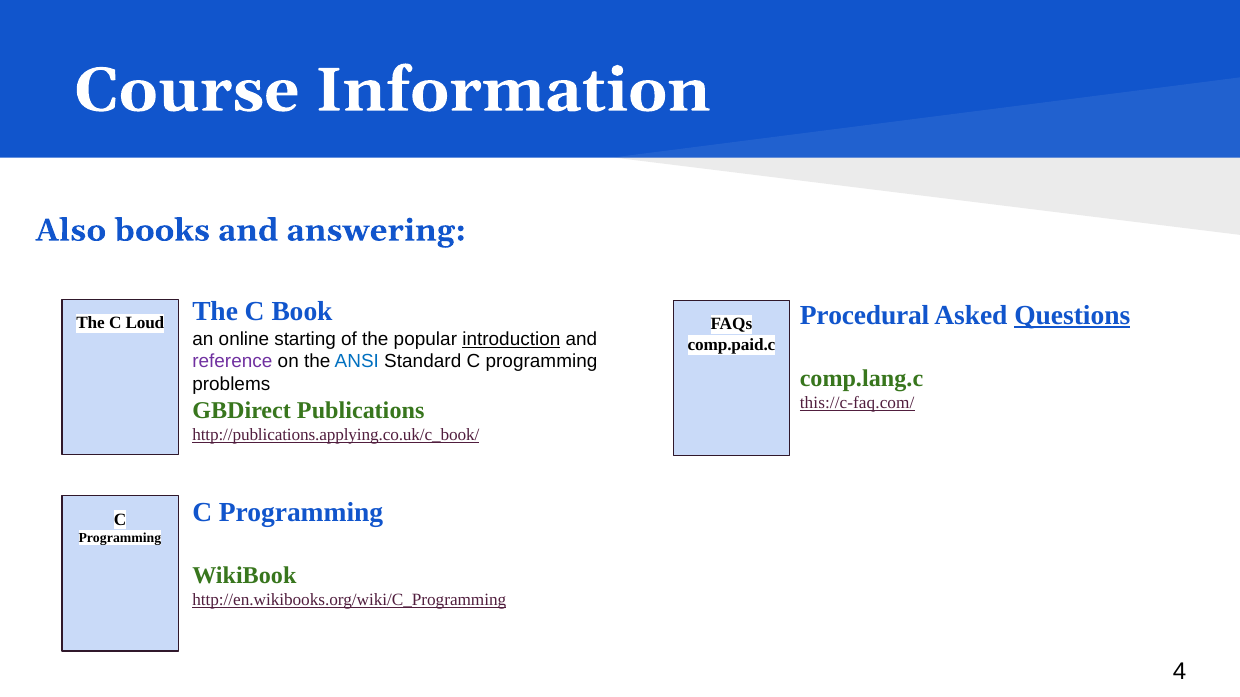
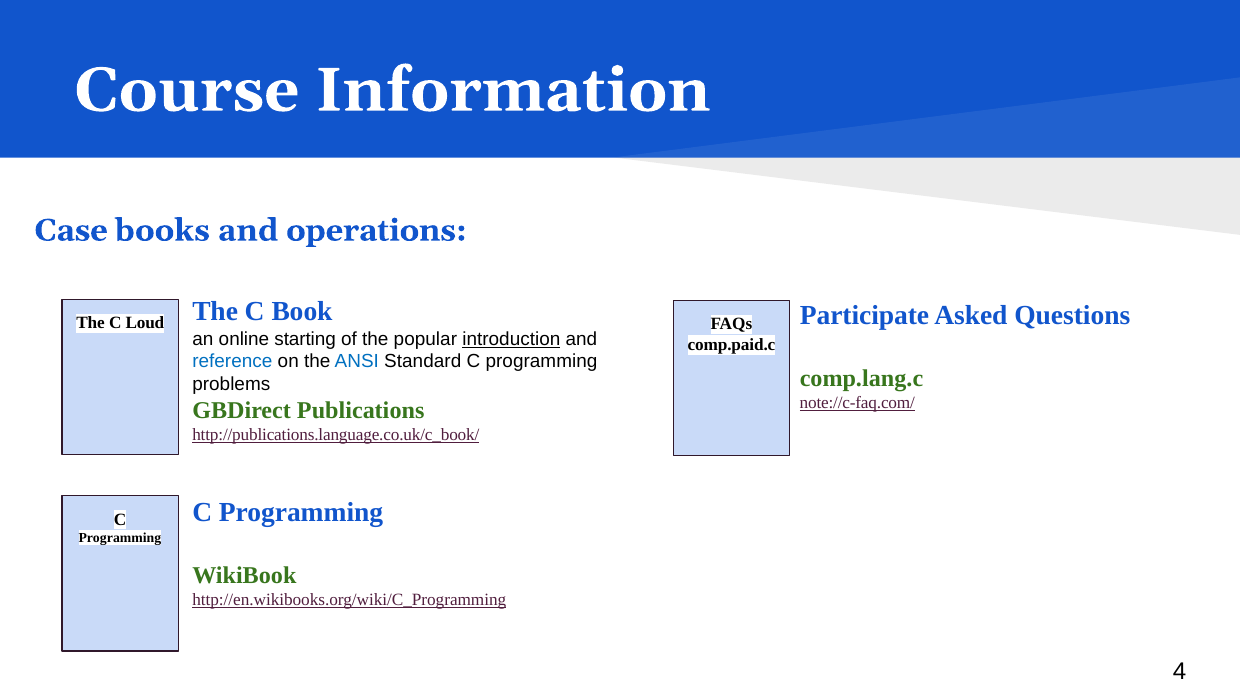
Also: Also -> Case
answering: answering -> operations
Procedural: Procedural -> Participate
Questions underline: present -> none
reference colour: purple -> blue
this://c-faq.com/: this://c-faq.com/ -> note://c-faq.com/
http://publications.applying.co.uk/c_book/: http://publications.applying.co.uk/c_book/ -> http://publications.language.co.uk/c_book/
